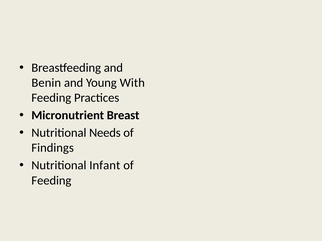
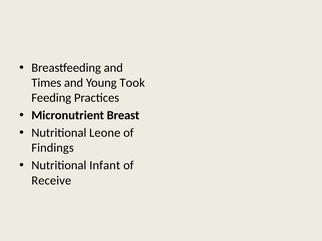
Benin: Benin -> Times
With: With -> Took
Needs: Needs -> Leone
Feeding at (51, 181): Feeding -> Receive
